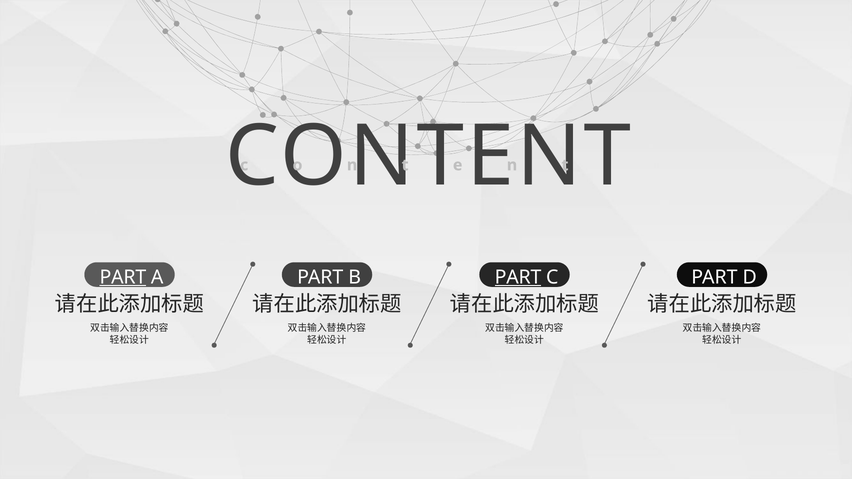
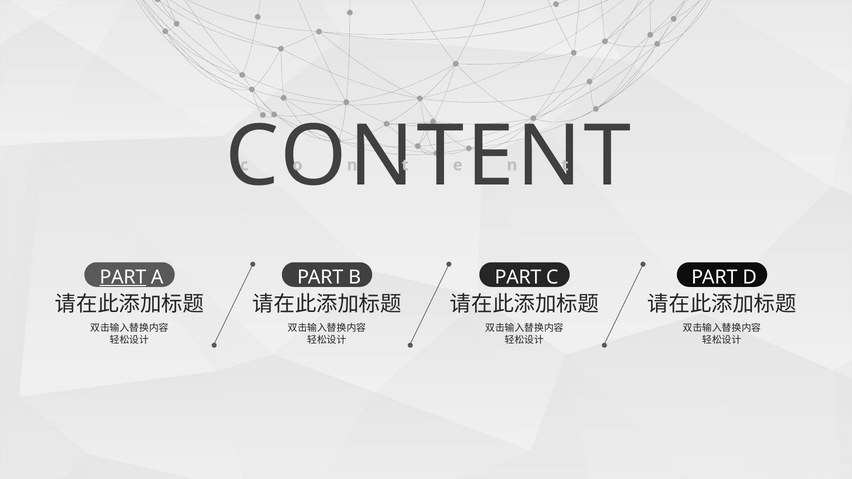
PART at (518, 277) underline: present -> none
